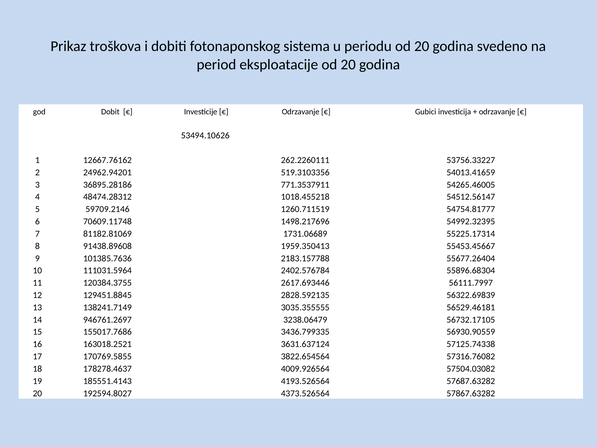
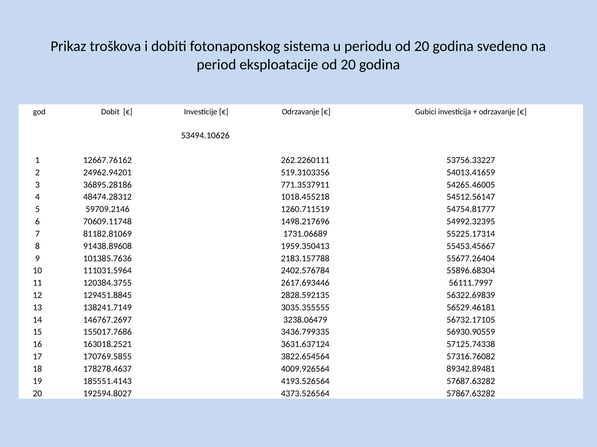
946761.2697: 946761.2697 -> 146767.2697
57504.03082: 57504.03082 -> 89342.89481
